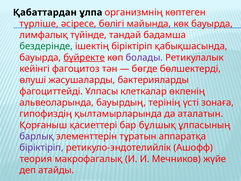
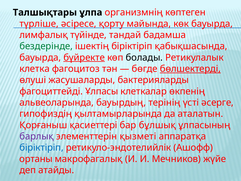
Қабаттардан: Қабаттардан -> Талшықтары
бөлігі: бөлігі -> қорту
болады colour: purple -> black
кейінгі: кейінгі -> клетка
бөлшектерді underline: none -> present
зонаға: зонаға -> әсерге
тұратын: тұратын -> қызметі
біріктіріп at (42, 147) colour: purple -> blue
теория: теория -> ортаны
